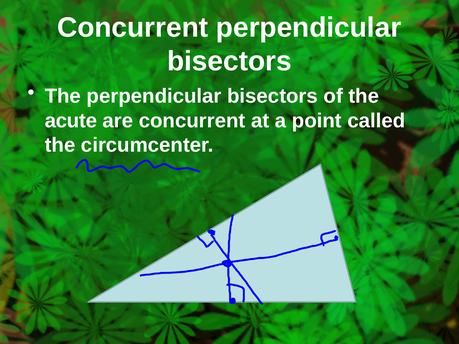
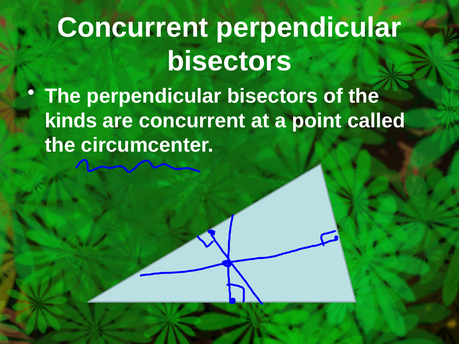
acute: acute -> kinds
